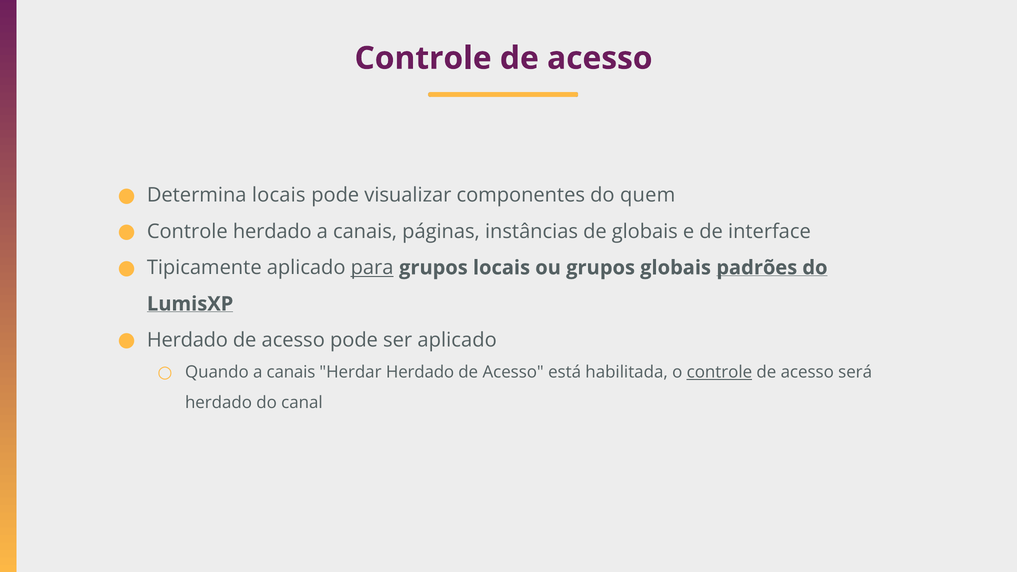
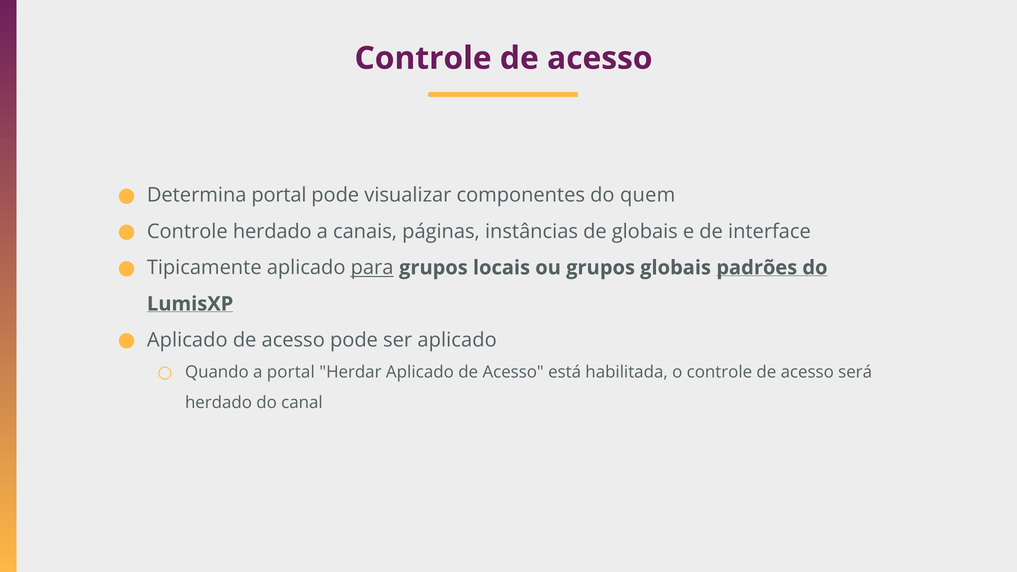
Determina locais: locais -> portal
Herdado at (187, 340): Herdado -> Aplicado
Quando a canais: canais -> portal
Herdar Herdado: Herdado -> Aplicado
controle at (719, 372) underline: present -> none
